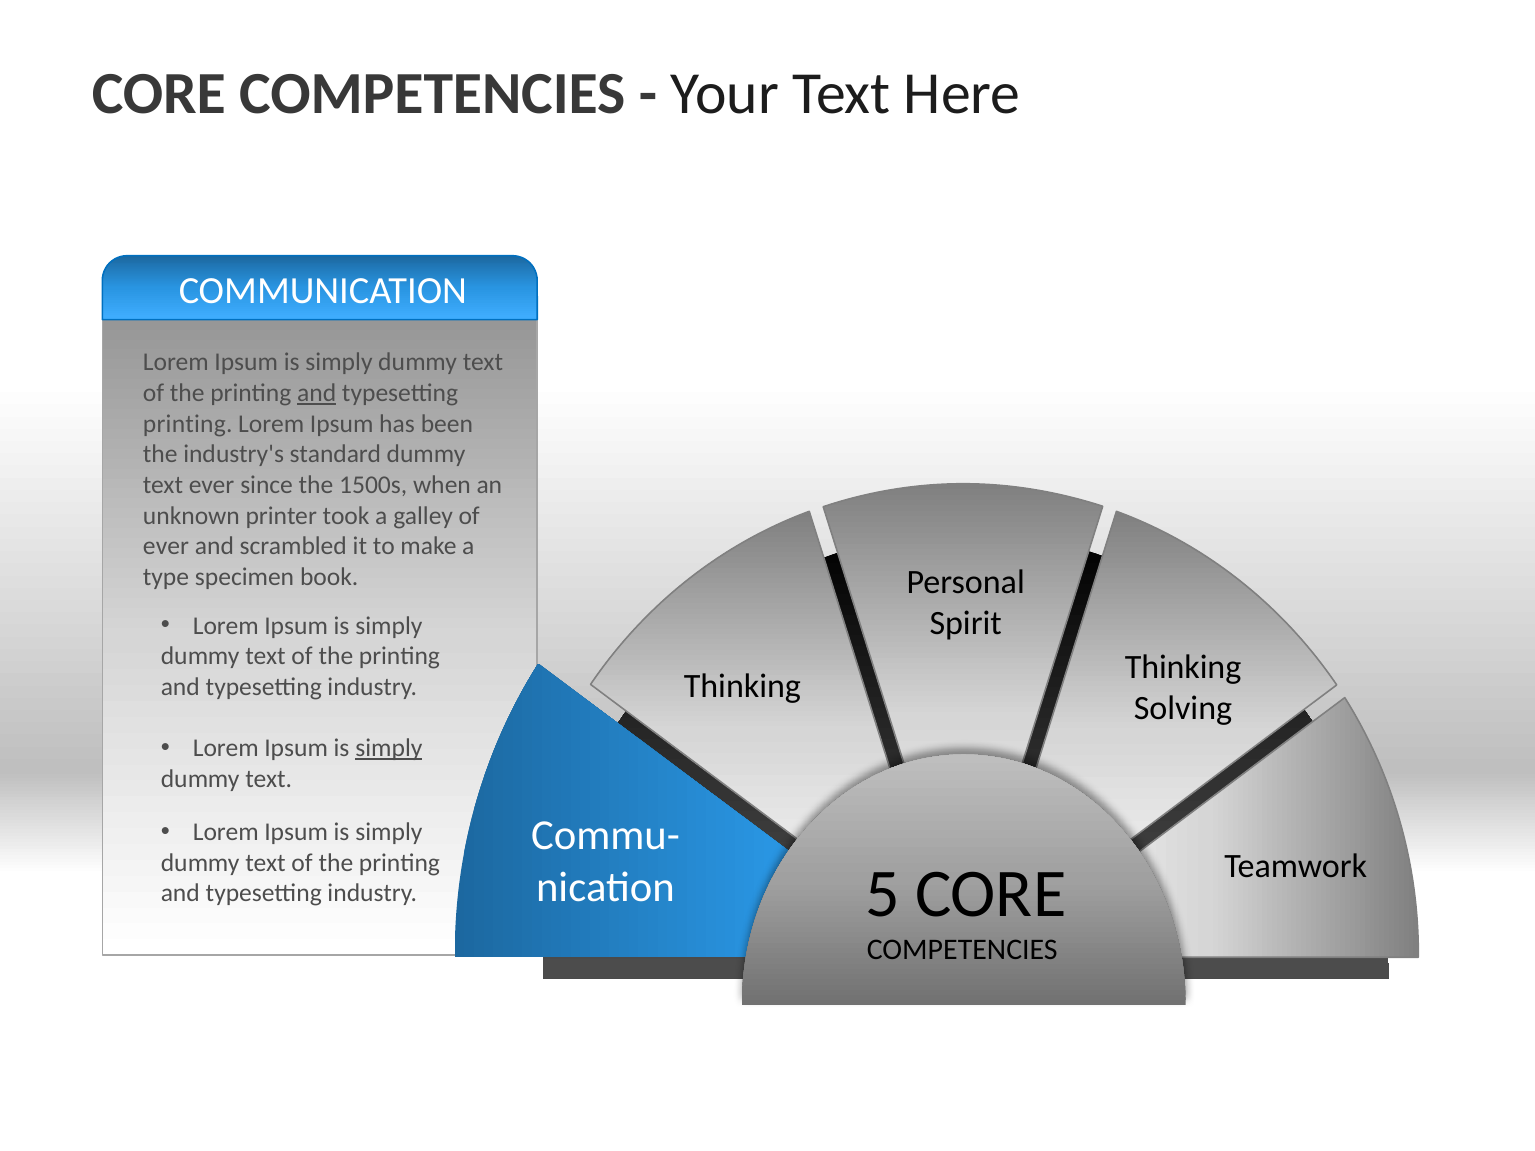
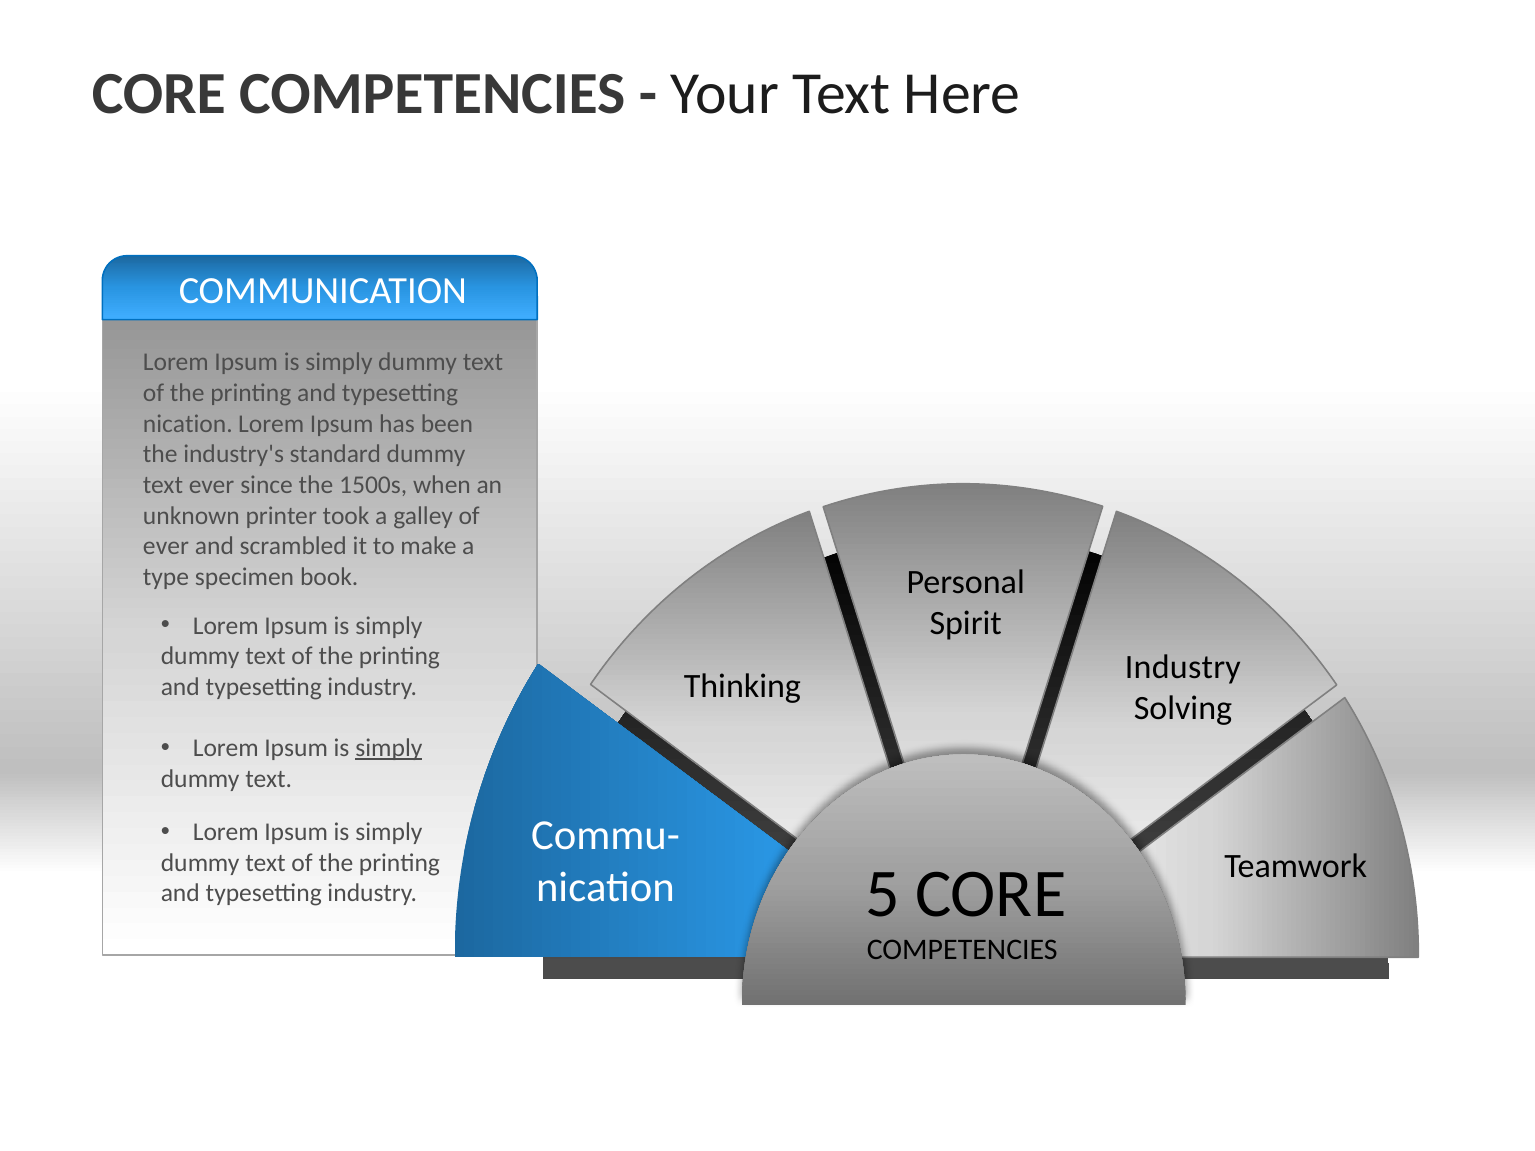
and at (317, 393) underline: present -> none
printing at (188, 424): printing -> nication
Thinking at (1183, 667): Thinking -> Industry
